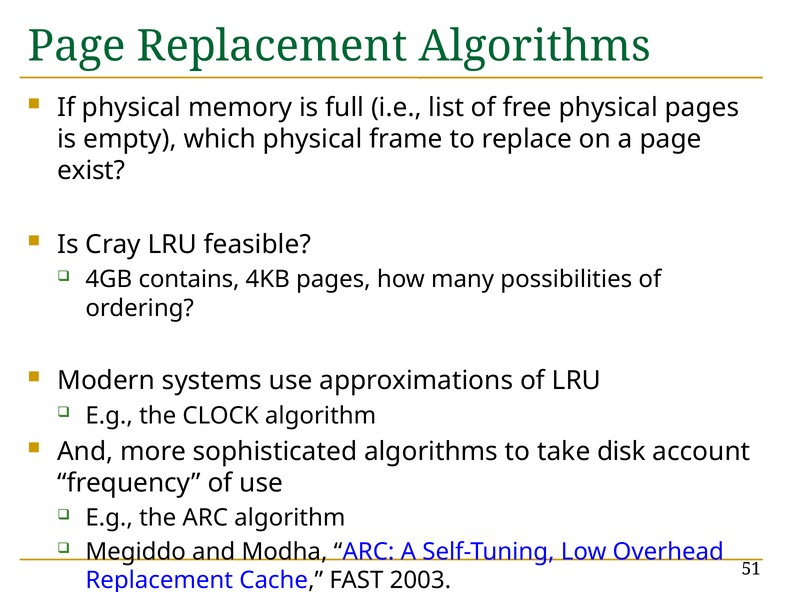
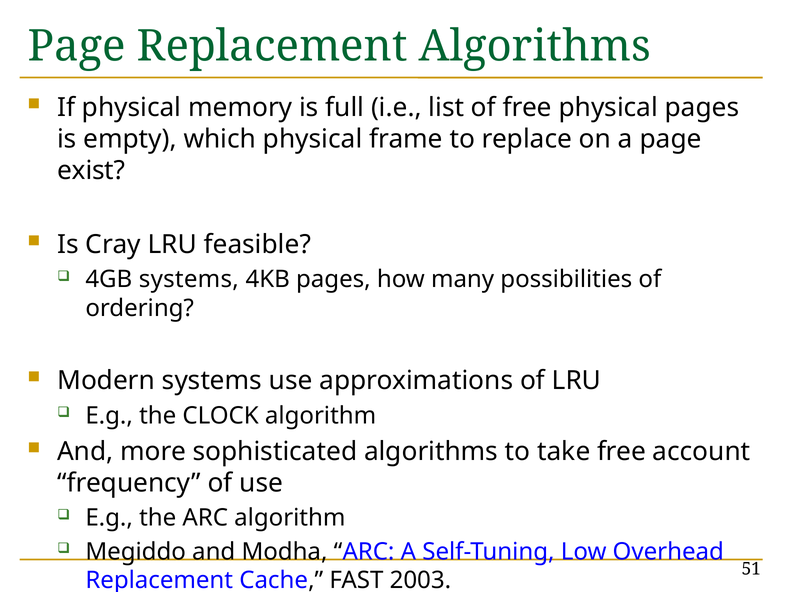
4GB contains: contains -> systems
take disk: disk -> free
